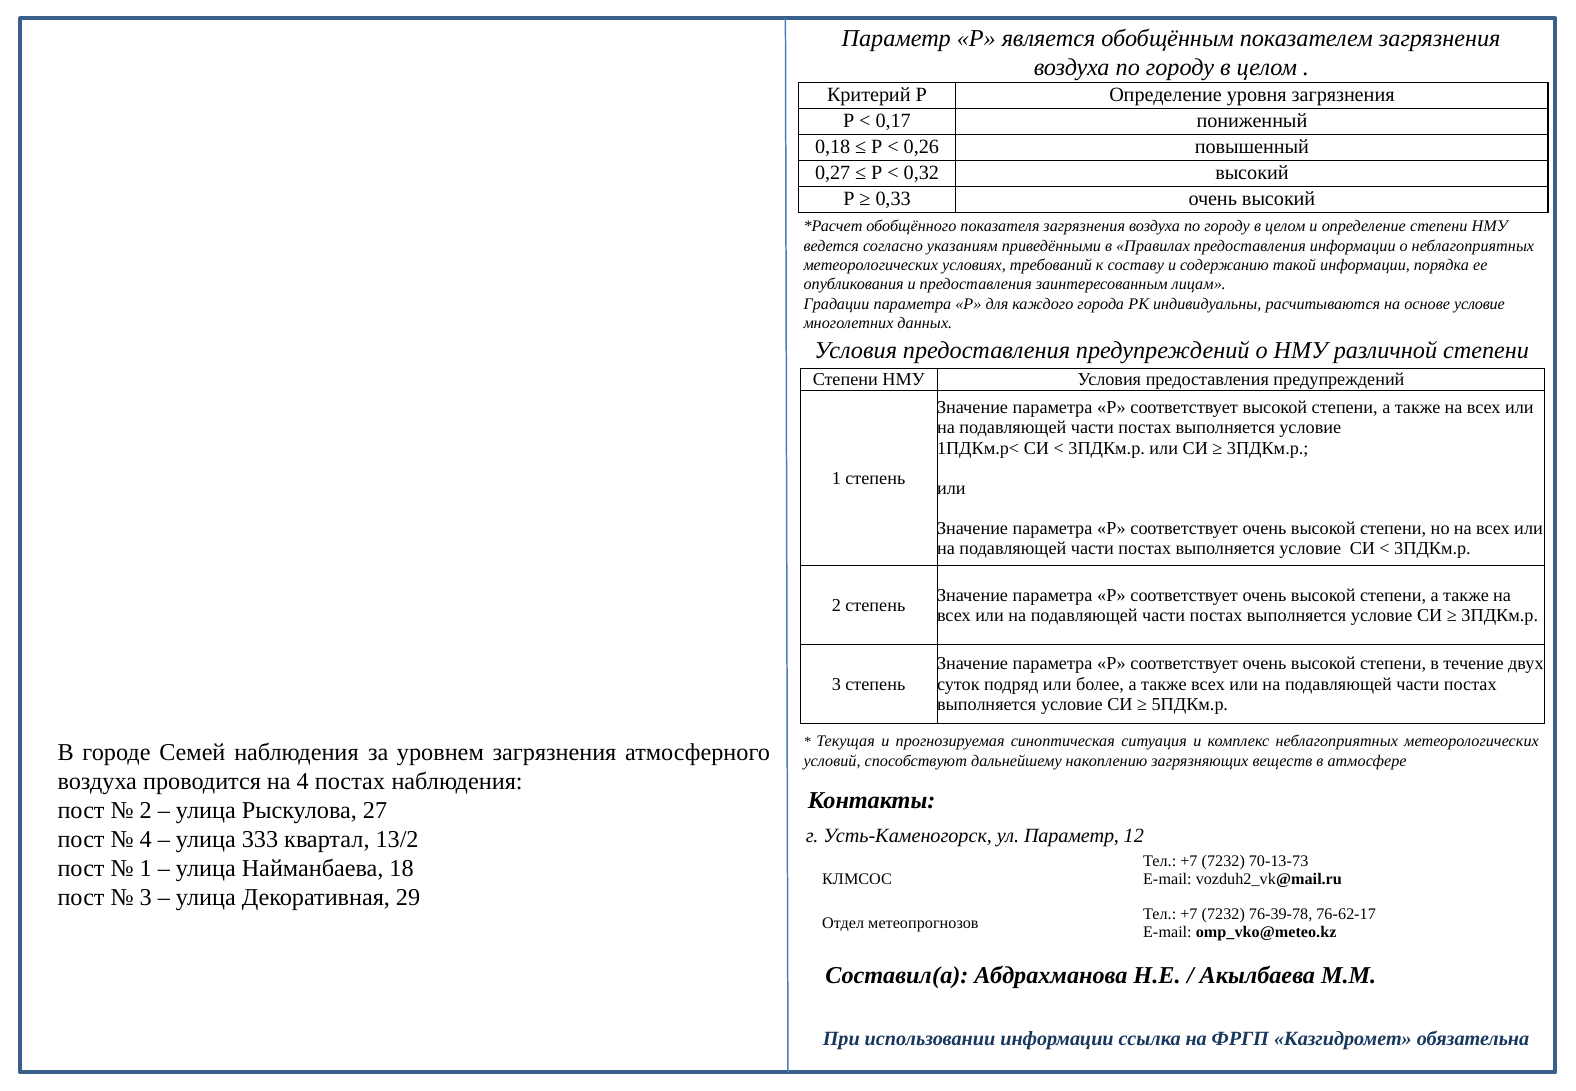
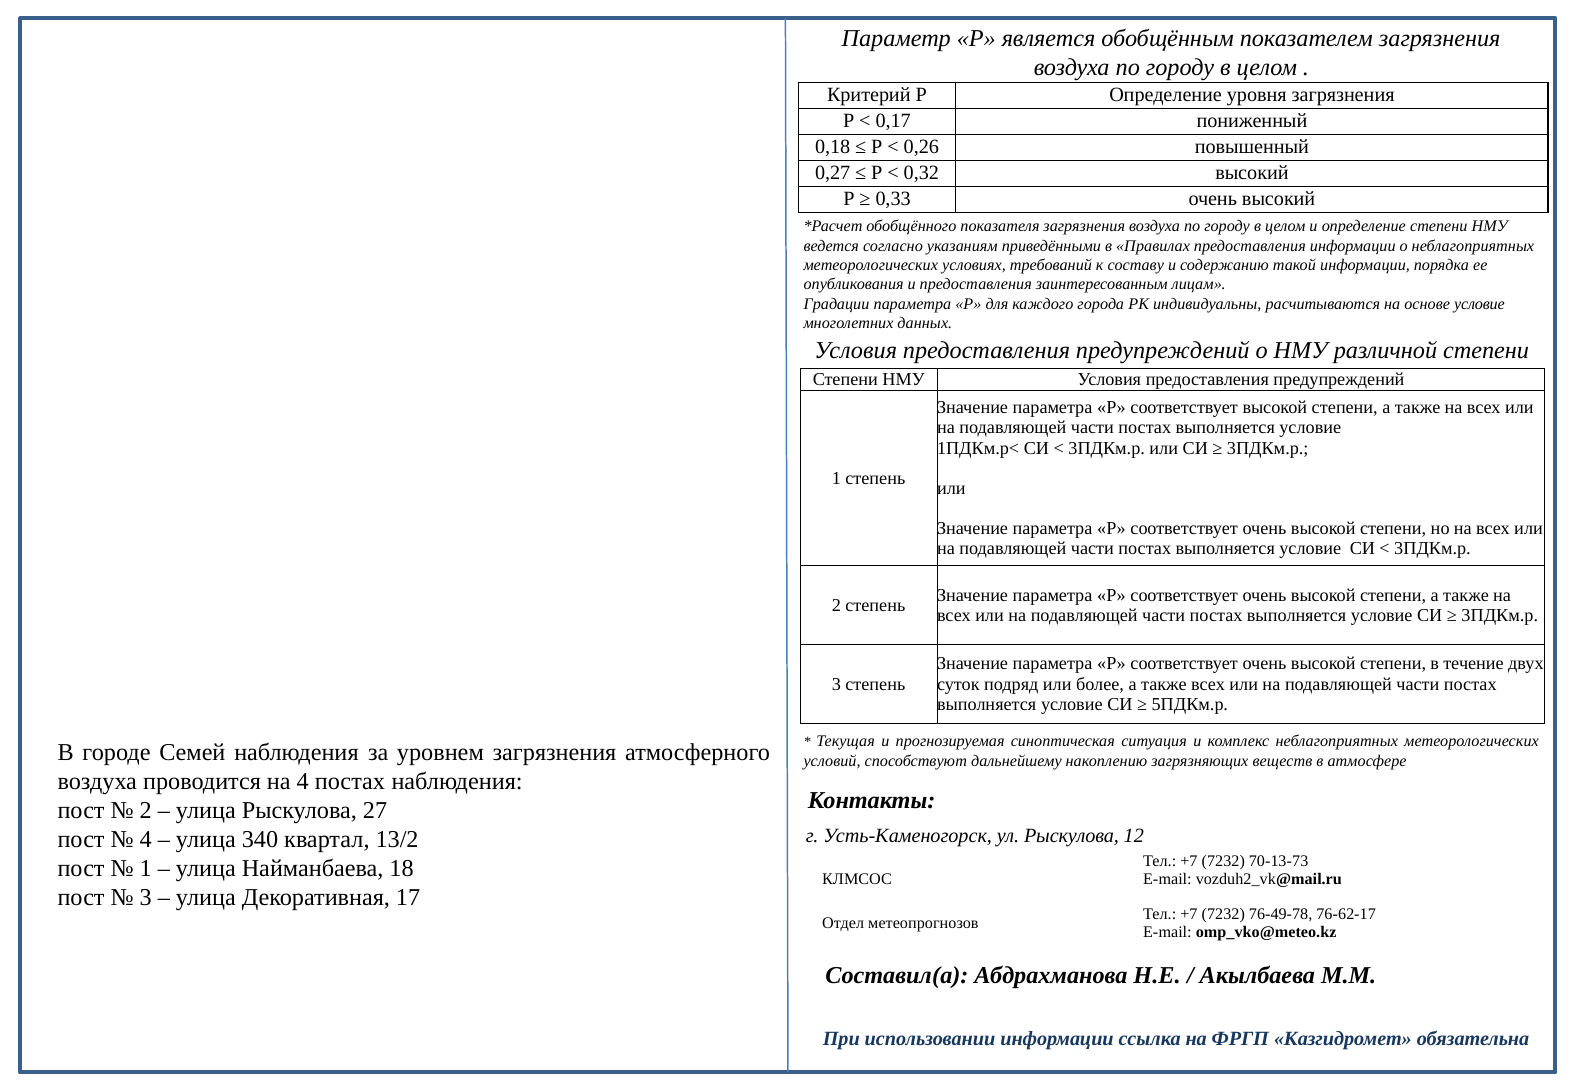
ул Параметр: Параметр -> Рыскулова
333: 333 -> 340
29: 29 -> 17
76-39-78: 76-39-78 -> 76-49-78
